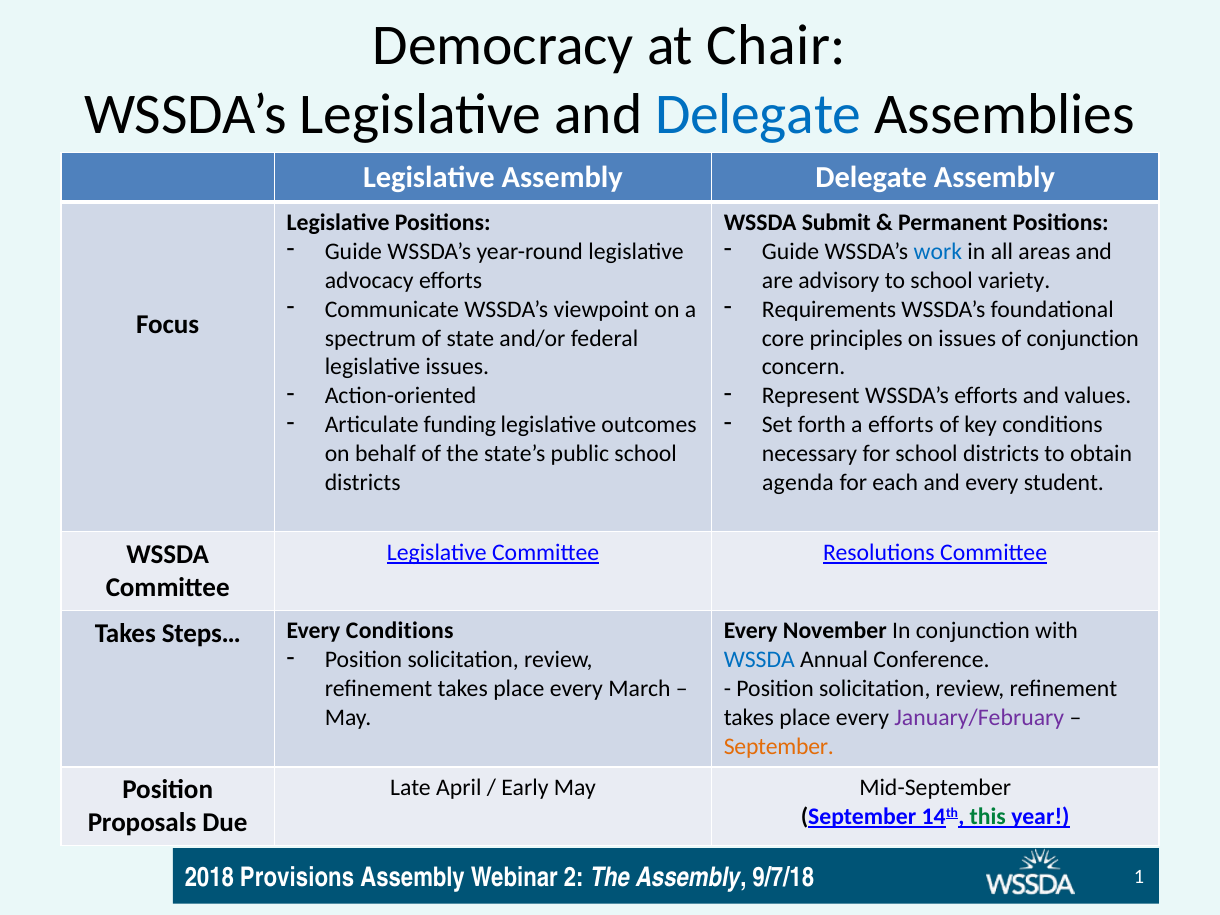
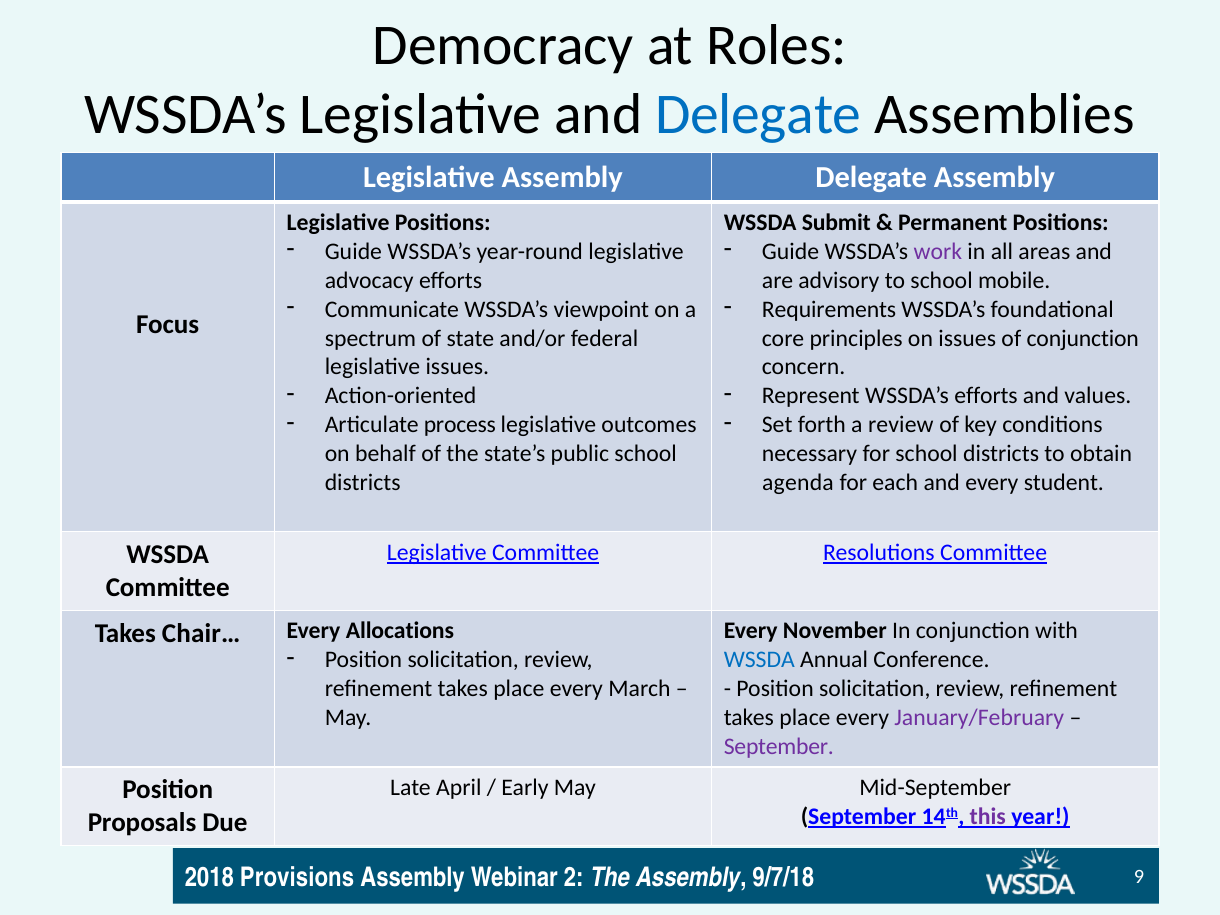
Chair: Chair -> Roles
work colour: blue -> purple
variety: variety -> mobile
funding: funding -> process
a efforts: efforts -> review
Steps…: Steps… -> Chair…
Every Conditions: Conditions -> Allocations
September at (779, 747) colour: orange -> purple
this colour: green -> purple
1: 1 -> 9
